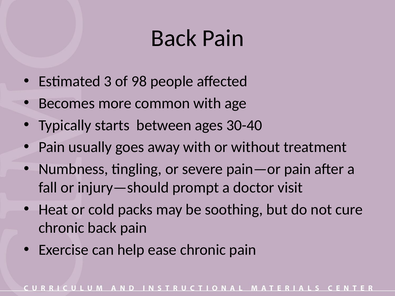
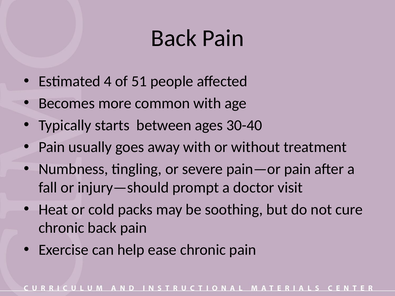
3: 3 -> 4
98: 98 -> 51
